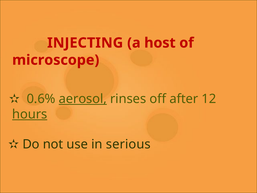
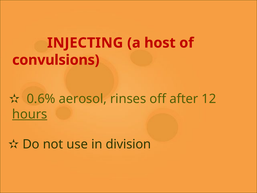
microscope: microscope -> convulsions
aerosol underline: present -> none
serious: serious -> division
